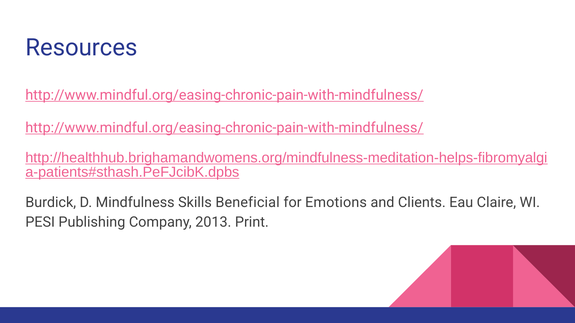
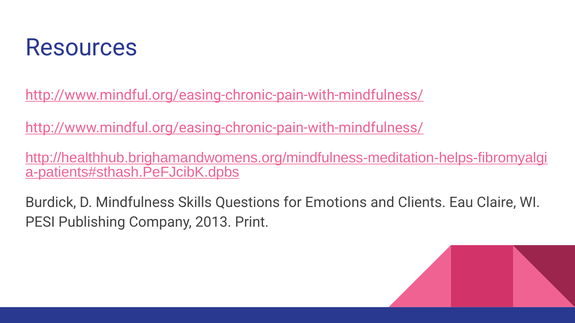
Beneficial: Beneficial -> Questions
